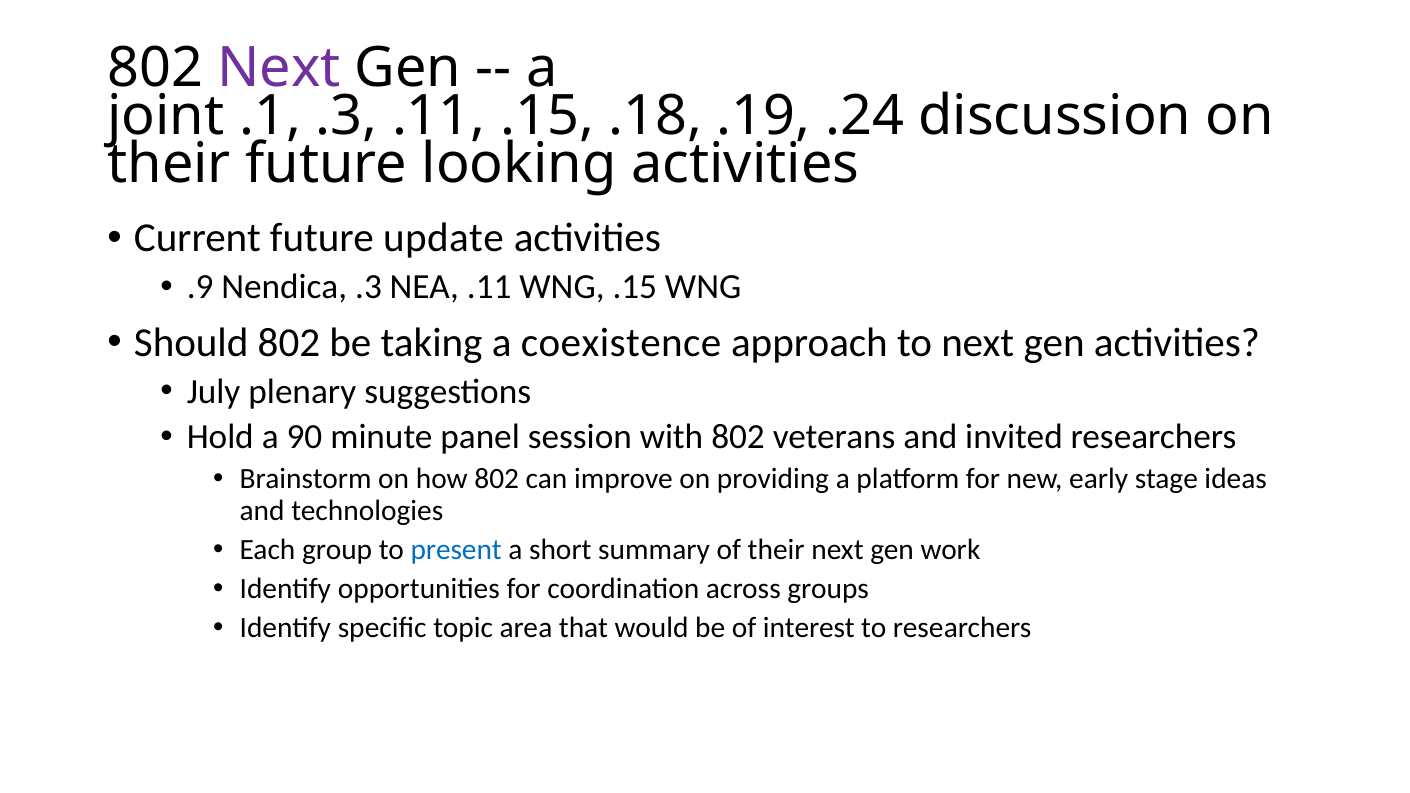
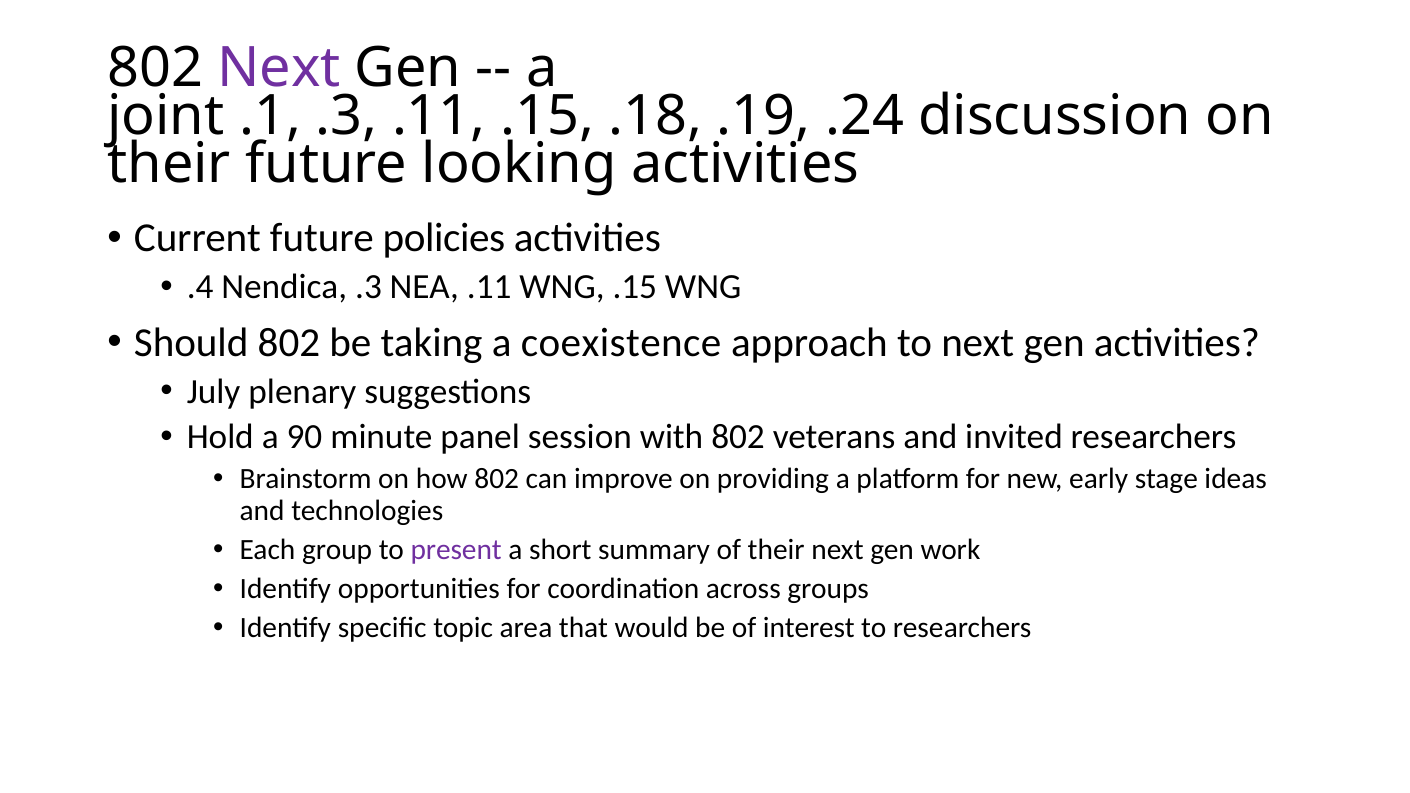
update: update -> policies
.9: .9 -> .4
present colour: blue -> purple
